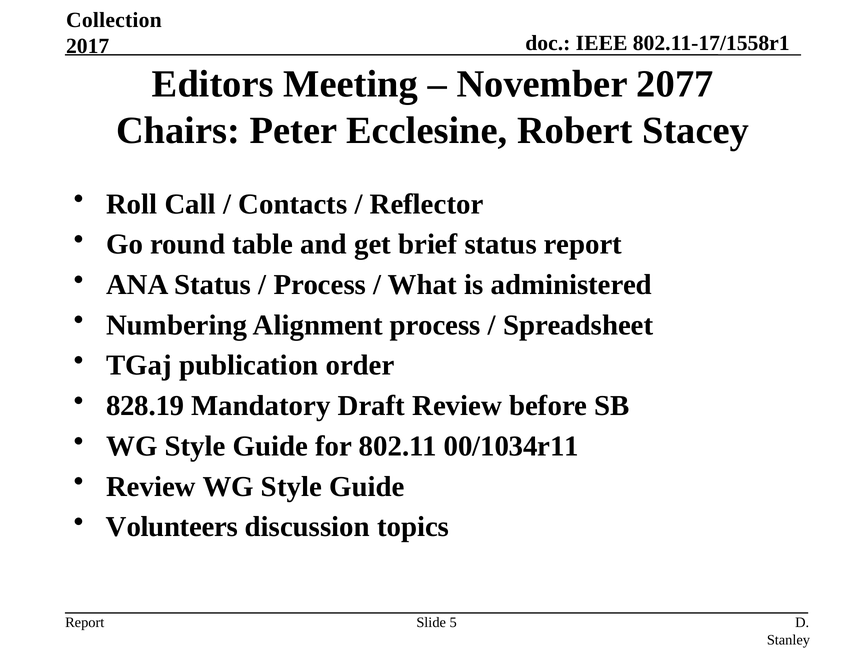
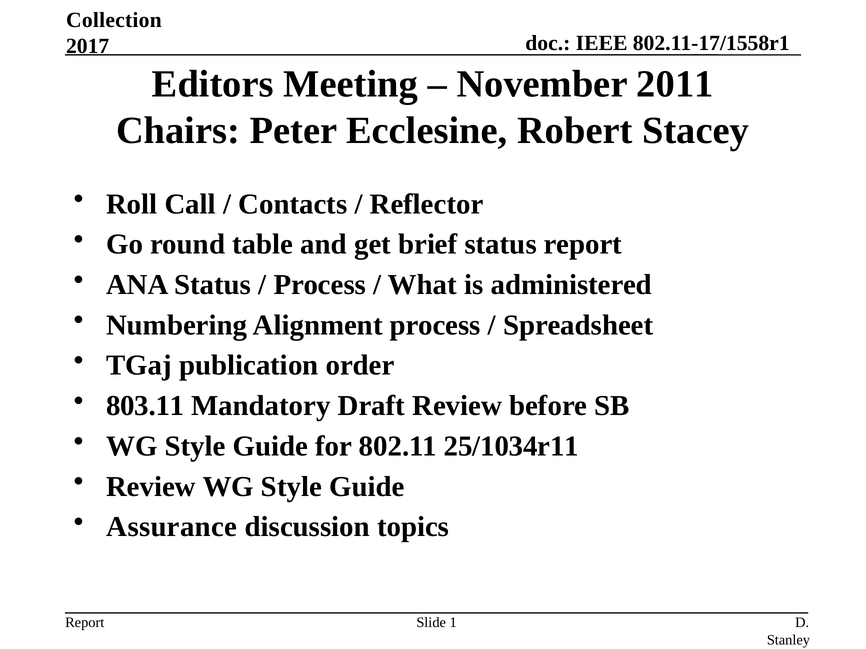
2077: 2077 -> 2011
828.19: 828.19 -> 803.11
00/1034r11: 00/1034r11 -> 25/1034r11
Volunteers: Volunteers -> Assurance
5: 5 -> 1
